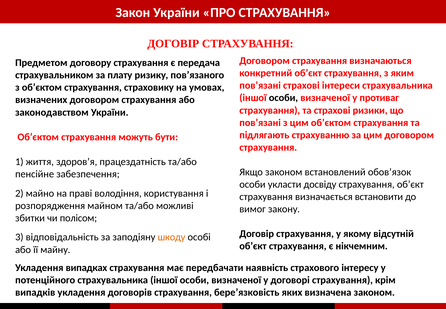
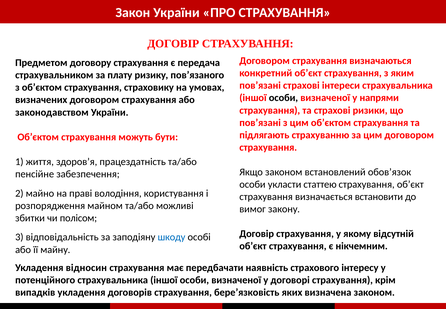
противаг: противаг -> напрями
досвіду: досвіду -> статтею
шкоду colour: orange -> blue
випадках: випадках -> відносин
